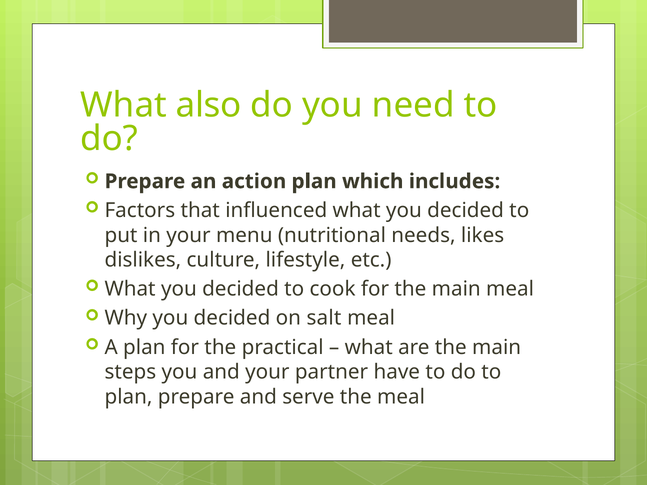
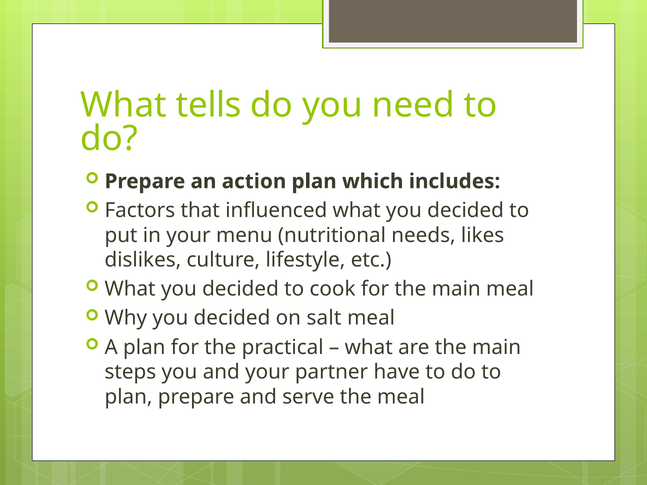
also: also -> tells
